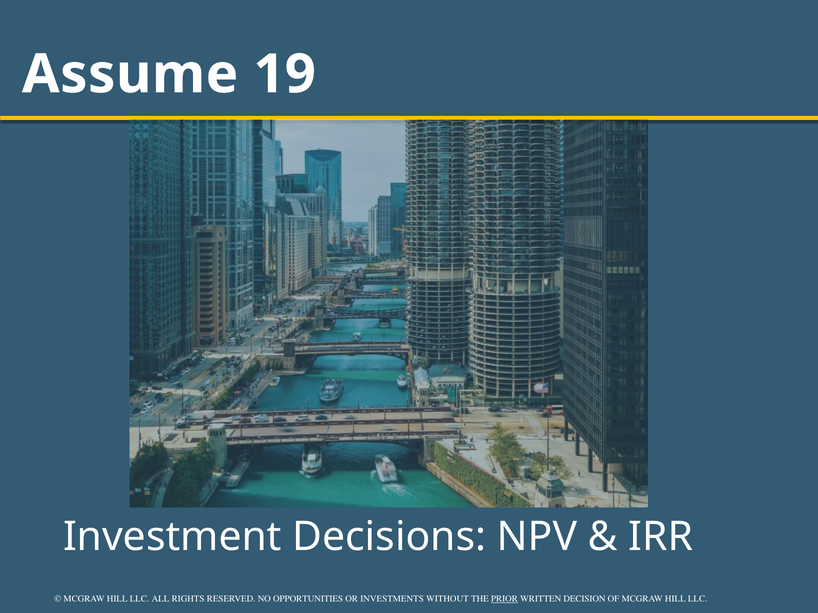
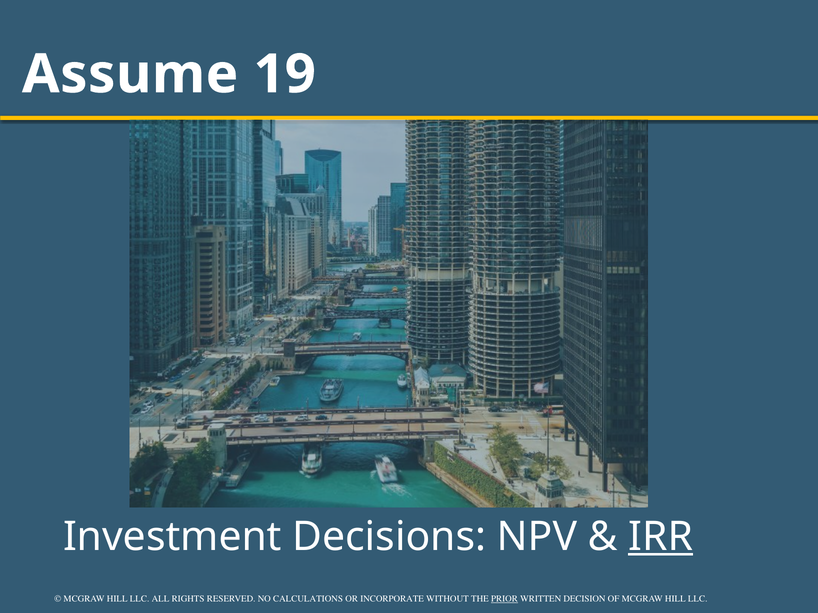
IRR underline: none -> present
OPPORTUNITIES: OPPORTUNITIES -> CALCULATIONS
INVESTMENTS: INVESTMENTS -> INCORPORATE
